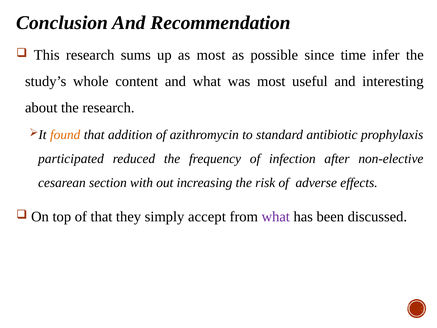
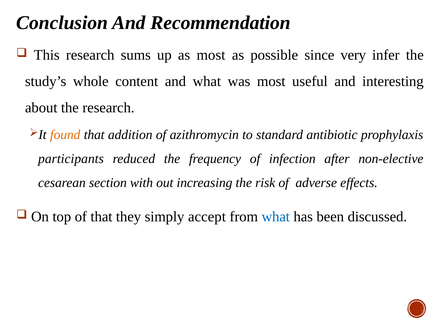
time: time -> very
participated: participated -> participants
what at (276, 217) colour: purple -> blue
